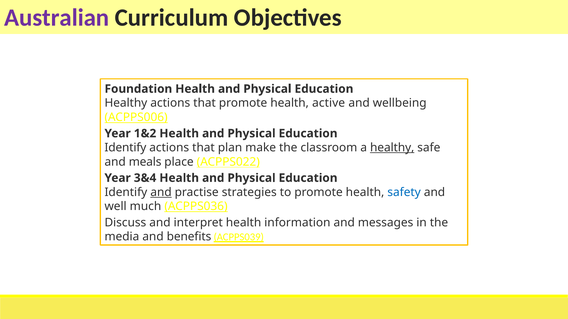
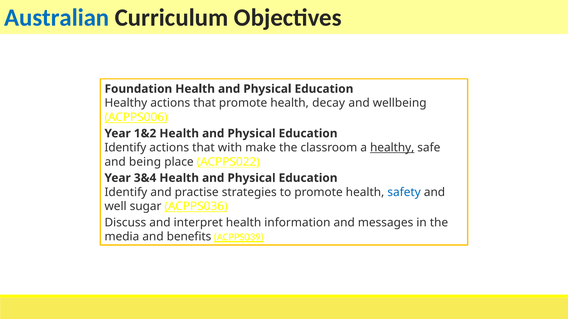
Australian colour: purple -> blue
active: active -> decay
plan: plan -> with
meals: meals -> being
and at (161, 192) underline: present -> none
much: much -> sugar
